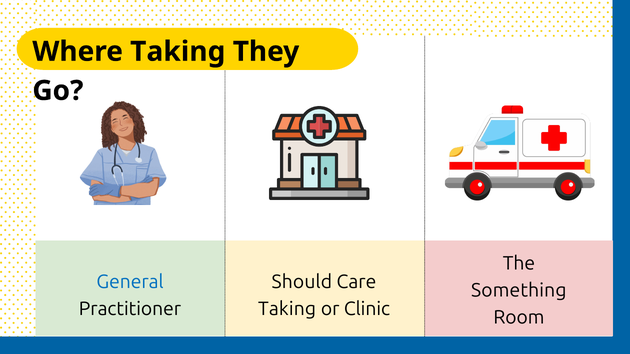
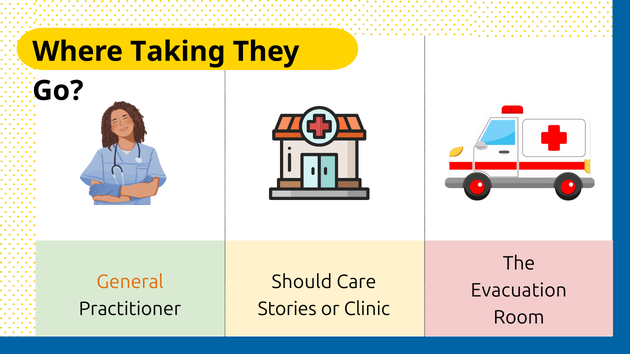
General colour: blue -> orange
Something: Something -> Evacuation
Taking at (287, 309): Taking -> Stories
